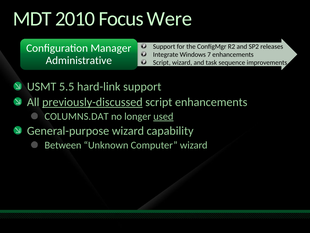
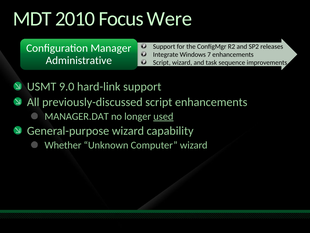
5.5: 5.5 -> 9.0
previously-discussed underline: present -> none
COLUMNS.DAT: COLUMNS.DAT -> MANAGER.DAT
Between: Between -> Whether
